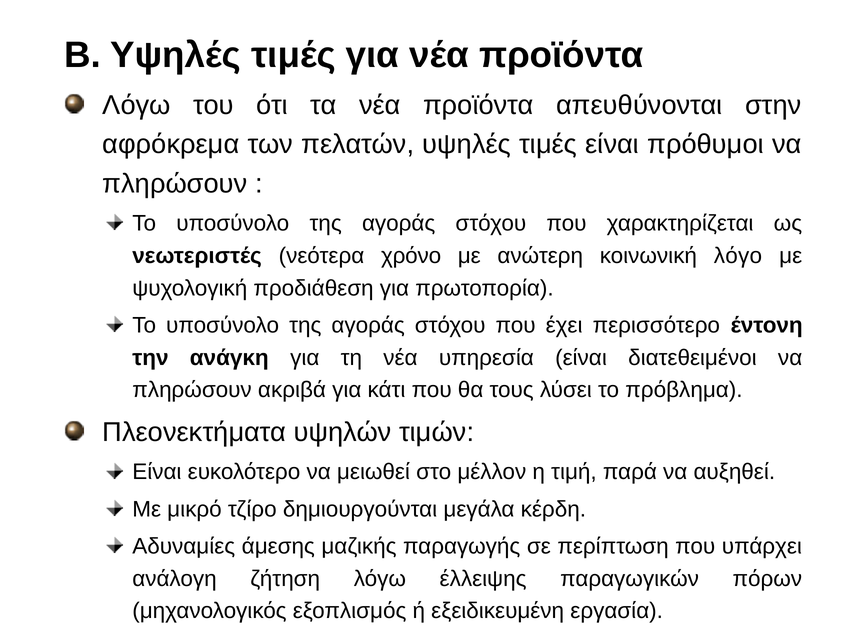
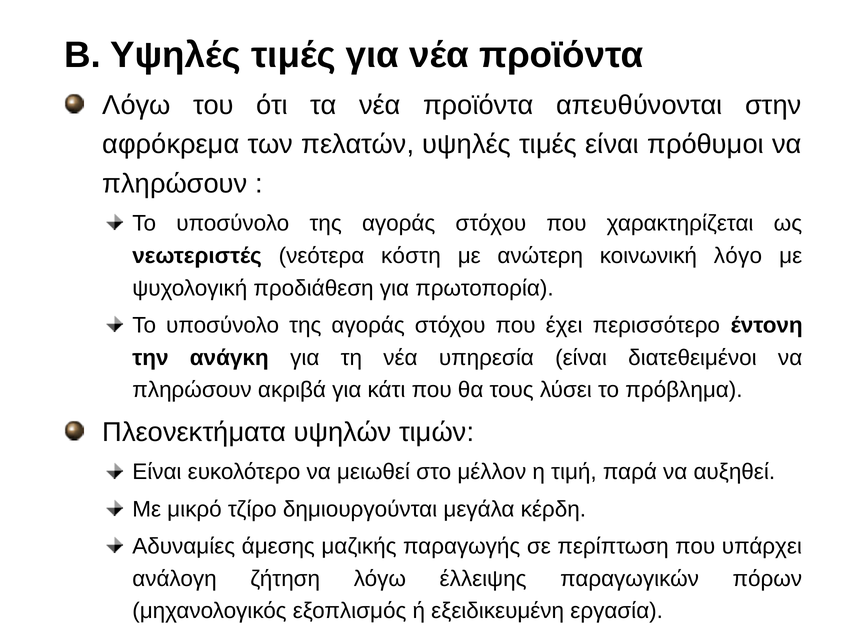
χρόνο: χρόνο -> κόστη
